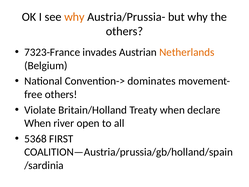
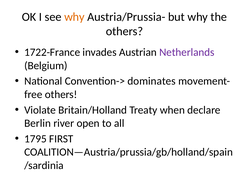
7323-France: 7323-France -> 1722-France
Netherlands colour: orange -> purple
When at (38, 123): When -> Berlin
5368: 5368 -> 1795
